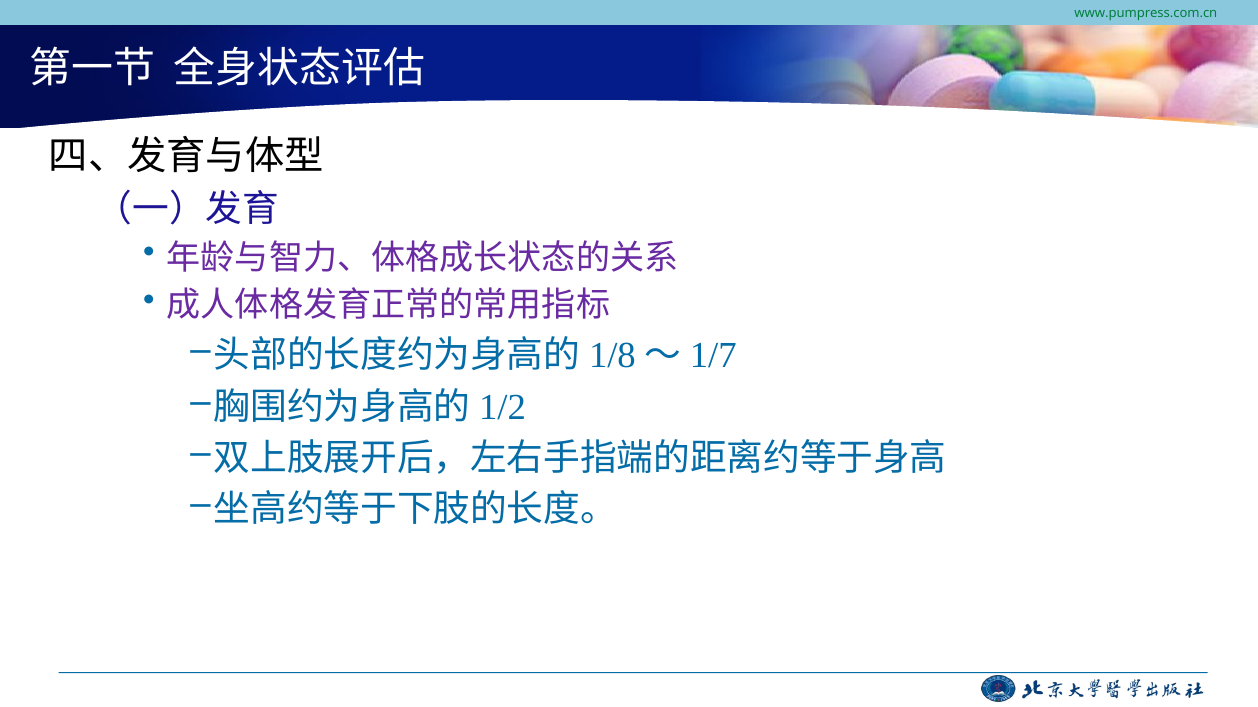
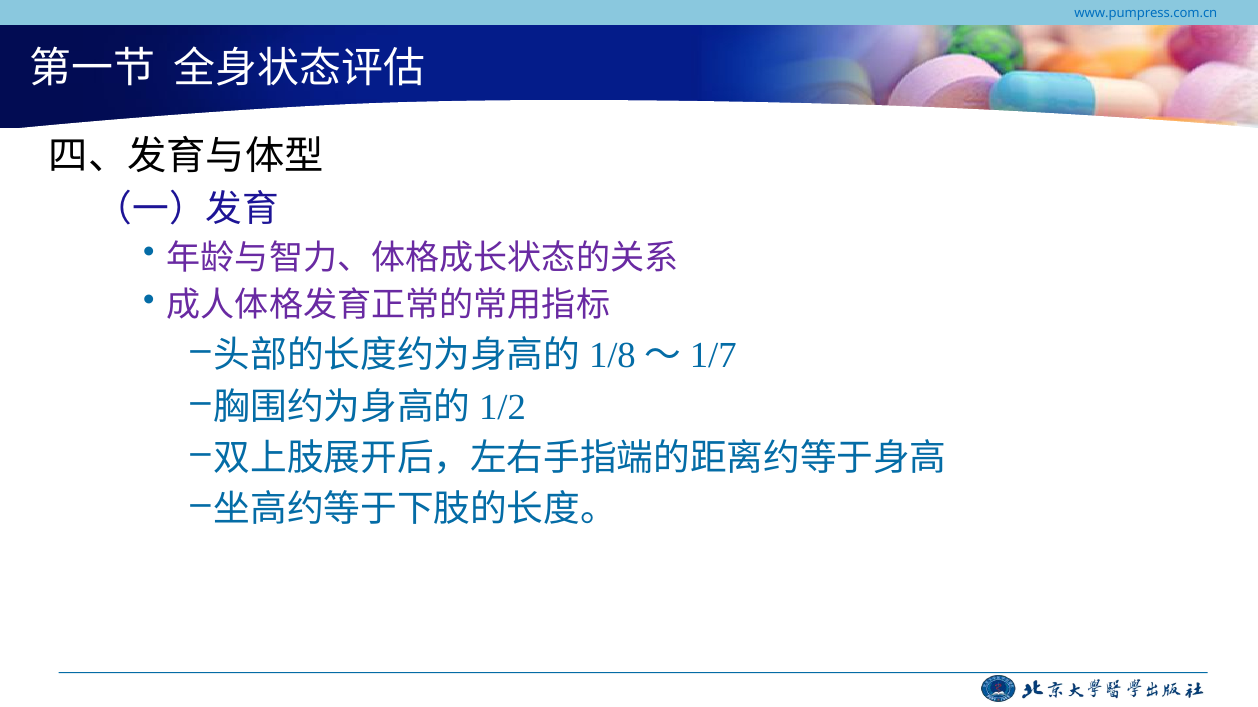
www.pumpress.com.cn colour: green -> blue
